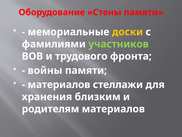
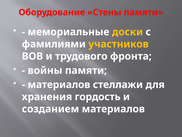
участников colour: light green -> yellow
близким: близким -> гордость
родителям: родителям -> созданием
